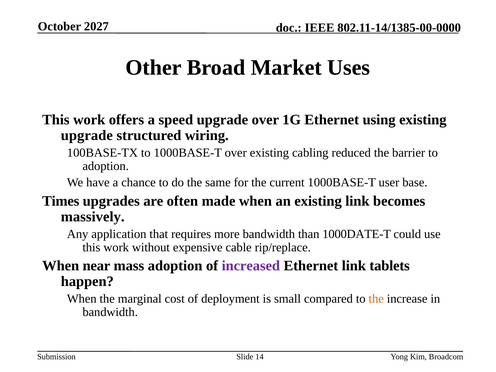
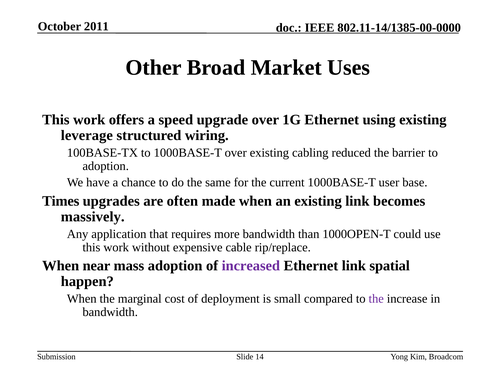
2027: 2027 -> 2011
upgrade at (87, 135): upgrade -> leverage
1000DATE-T: 1000DATE-T -> 1000OPEN-T
tablets: tablets -> spatial
the at (376, 299) colour: orange -> purple
